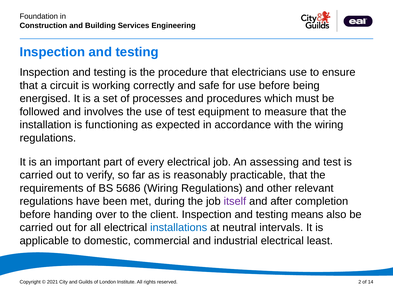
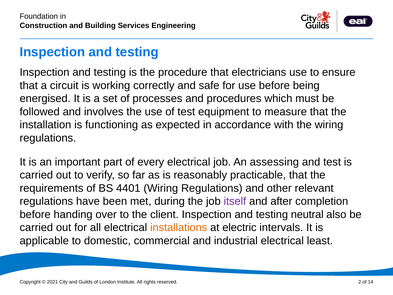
5686: 5686 -> 4401
means: means -> neutral
installations colour: blue -> orange
neutral: neutral -> electric
